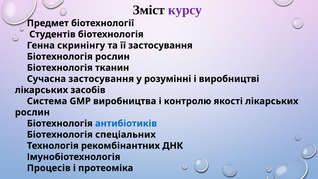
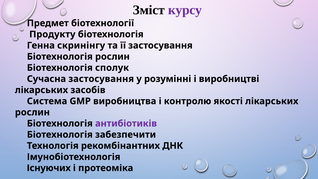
Студентів: Студентів -> Продукту
тканин: тканин -> сполук
антибіотиків colour: blue -> purple
спеціальних: спеціальних -> забезпечити
Процесів: Процесів -> Існуючих
